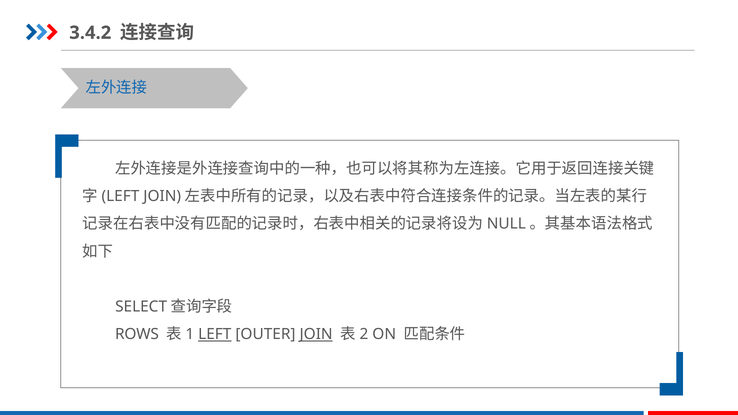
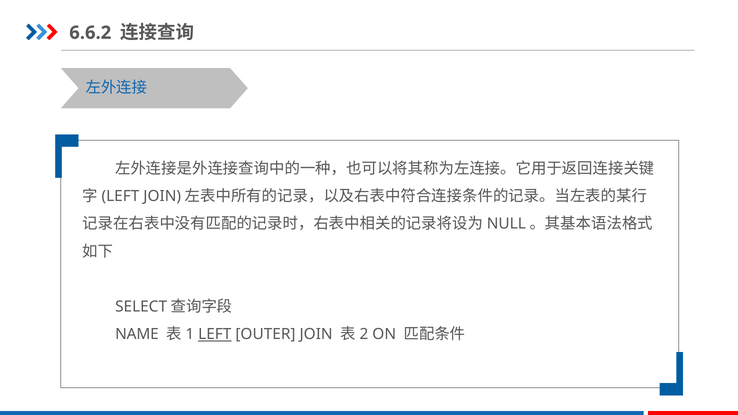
3.4.2: 3.4.2 -> 6.6.2
ROWS: ROWS -> NAME
JOIN at (316, 335) underline: present -> none
